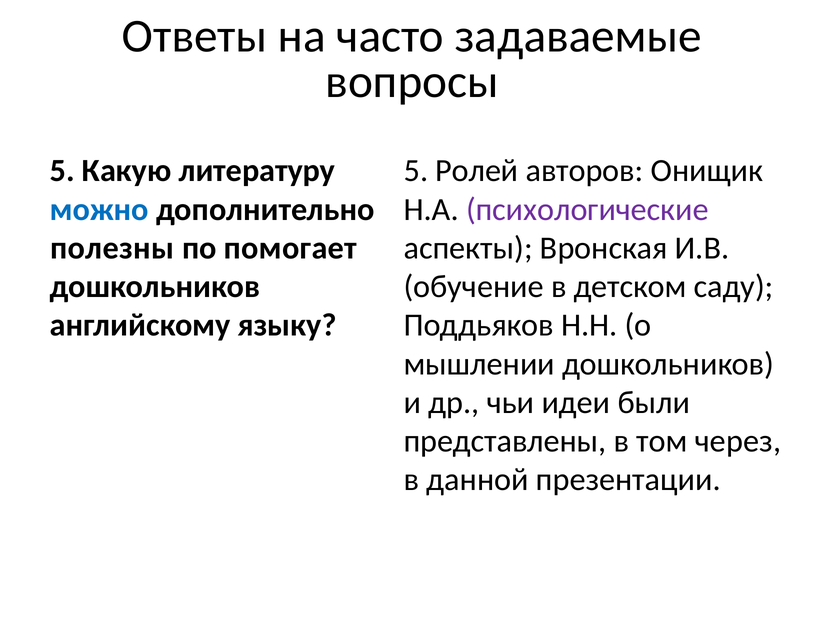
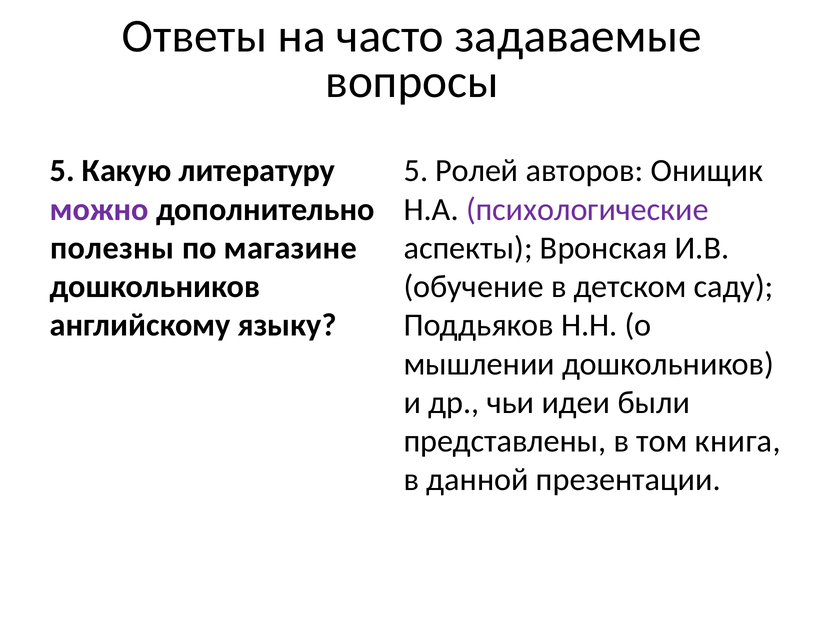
можно colour: blue -> purple
помогает: помогает -> магазине
через: через -> книга
